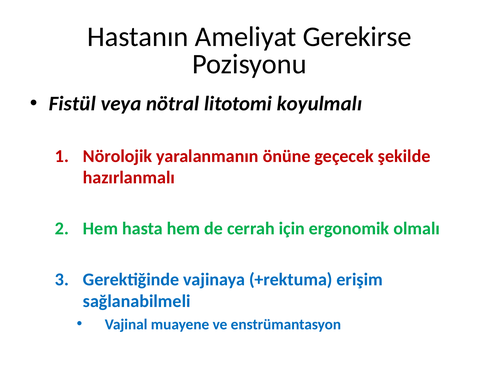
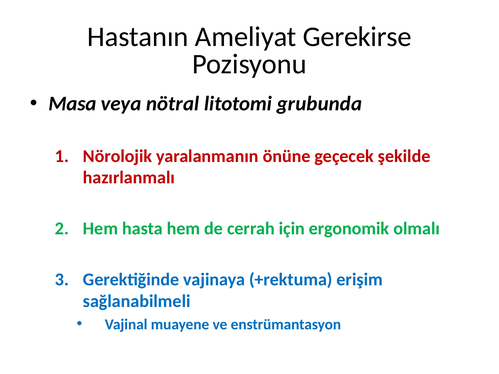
Fistül: Fistül -> Masa
koyulmalı: koyulmalı -> grubunda
